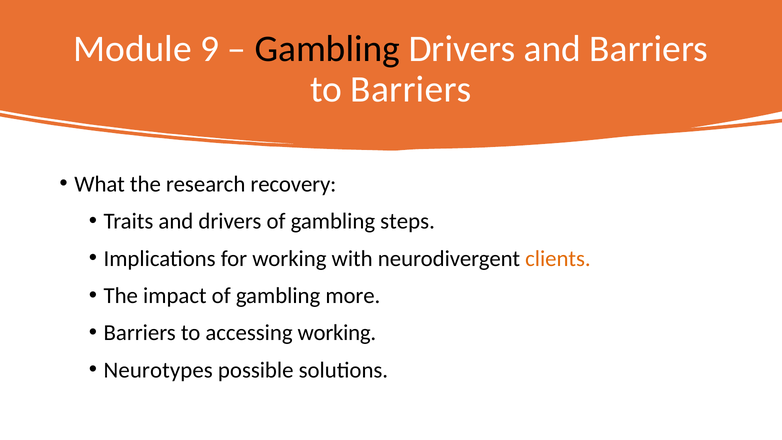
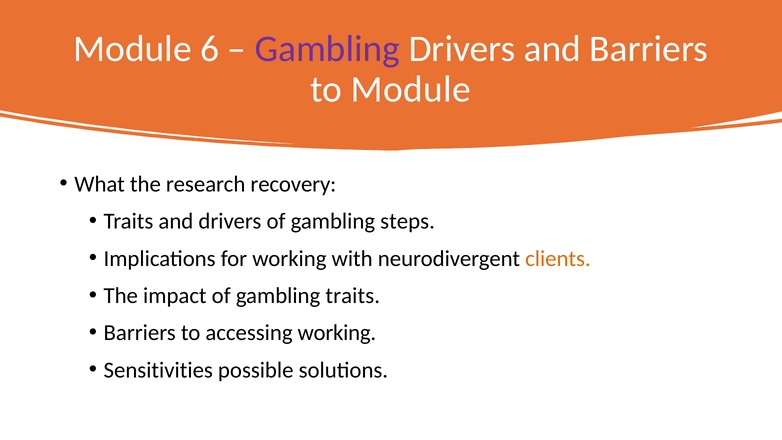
9: 9 -> 6
Gambling at (327, 49) colour: black -> purple
to Barriers: Barriers -> Module
gambling more: more -> traits
Neurotypes: Neurotypes -> Sensitivities
